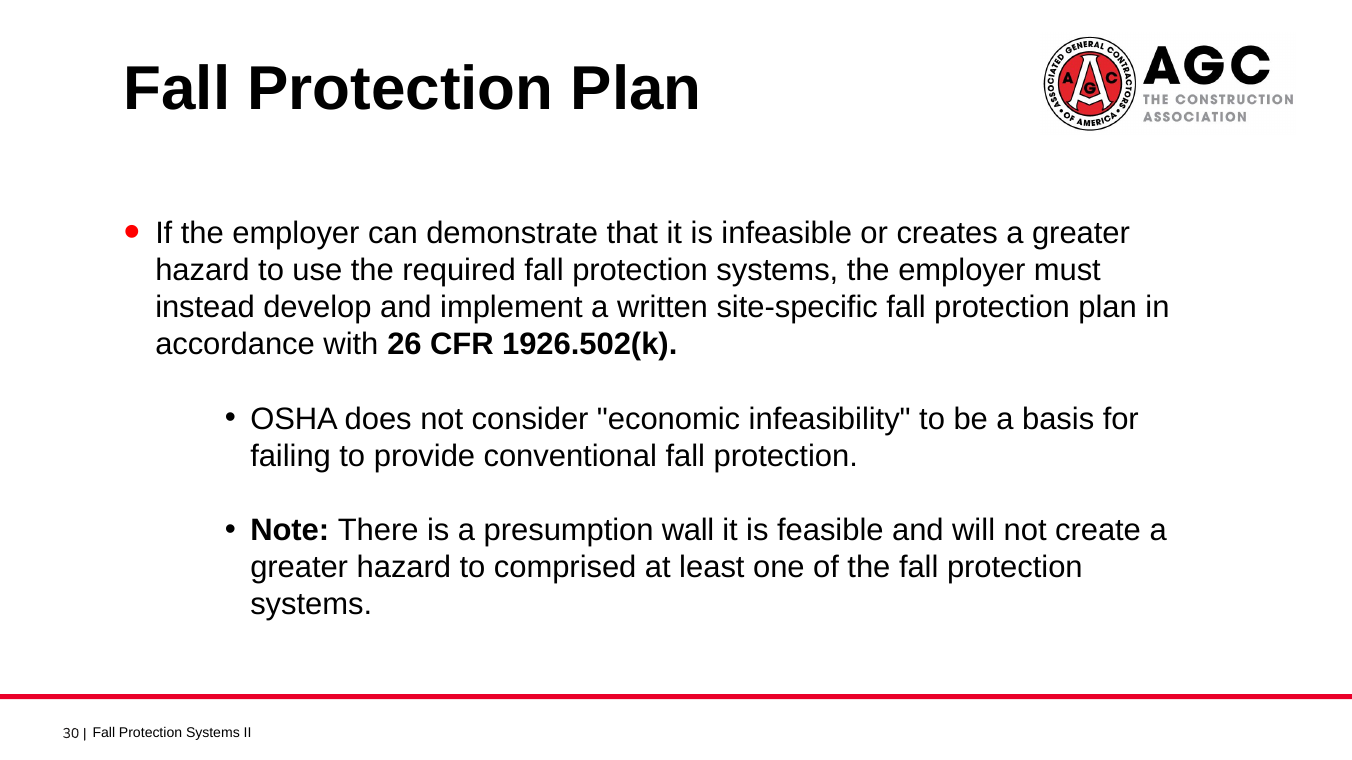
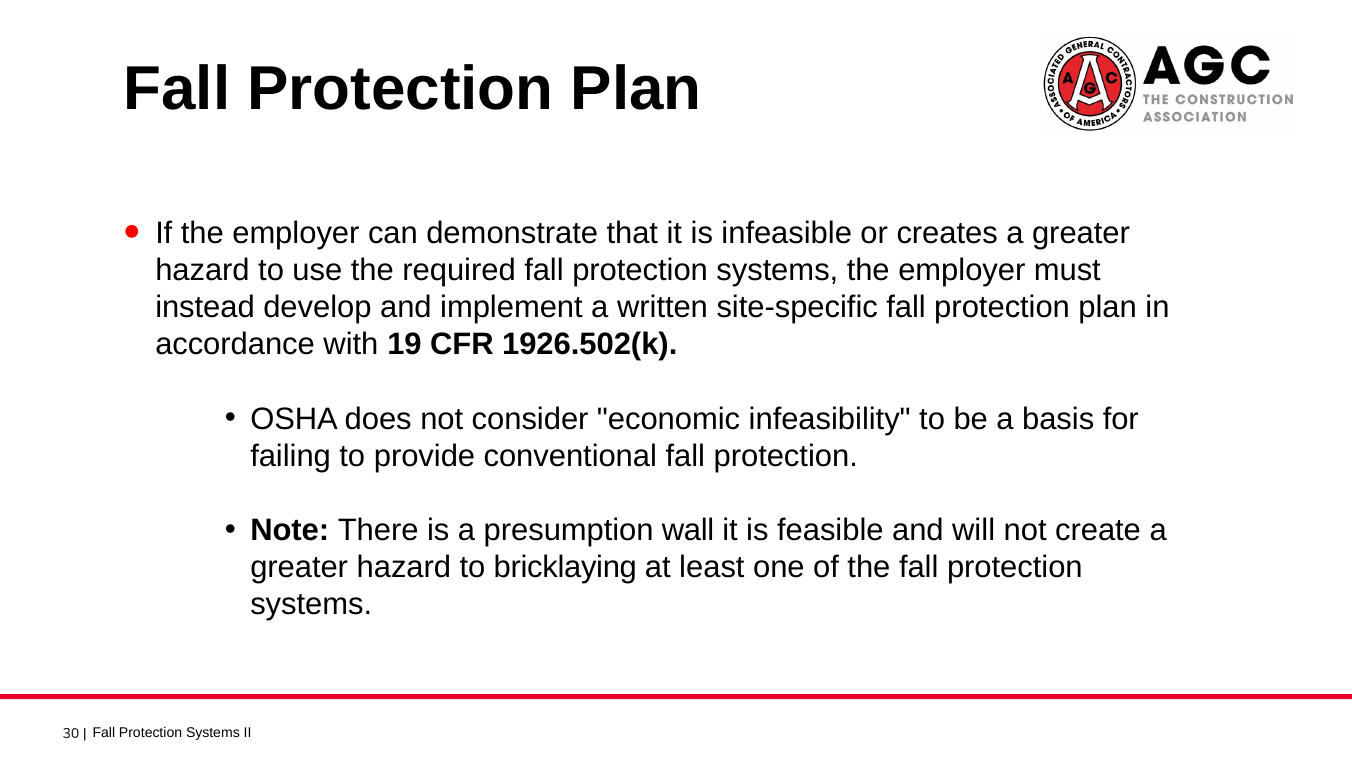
26: 26 -> 19
comprised: comprised -> bricklaying
